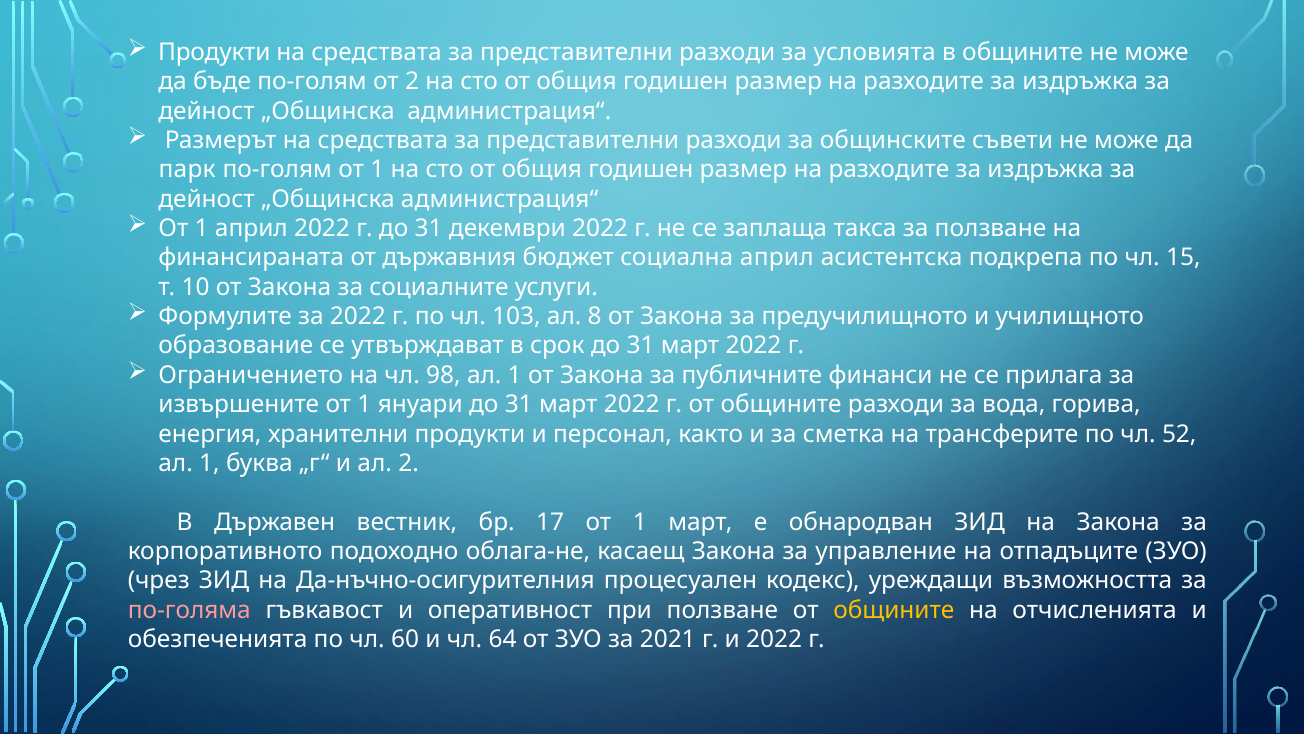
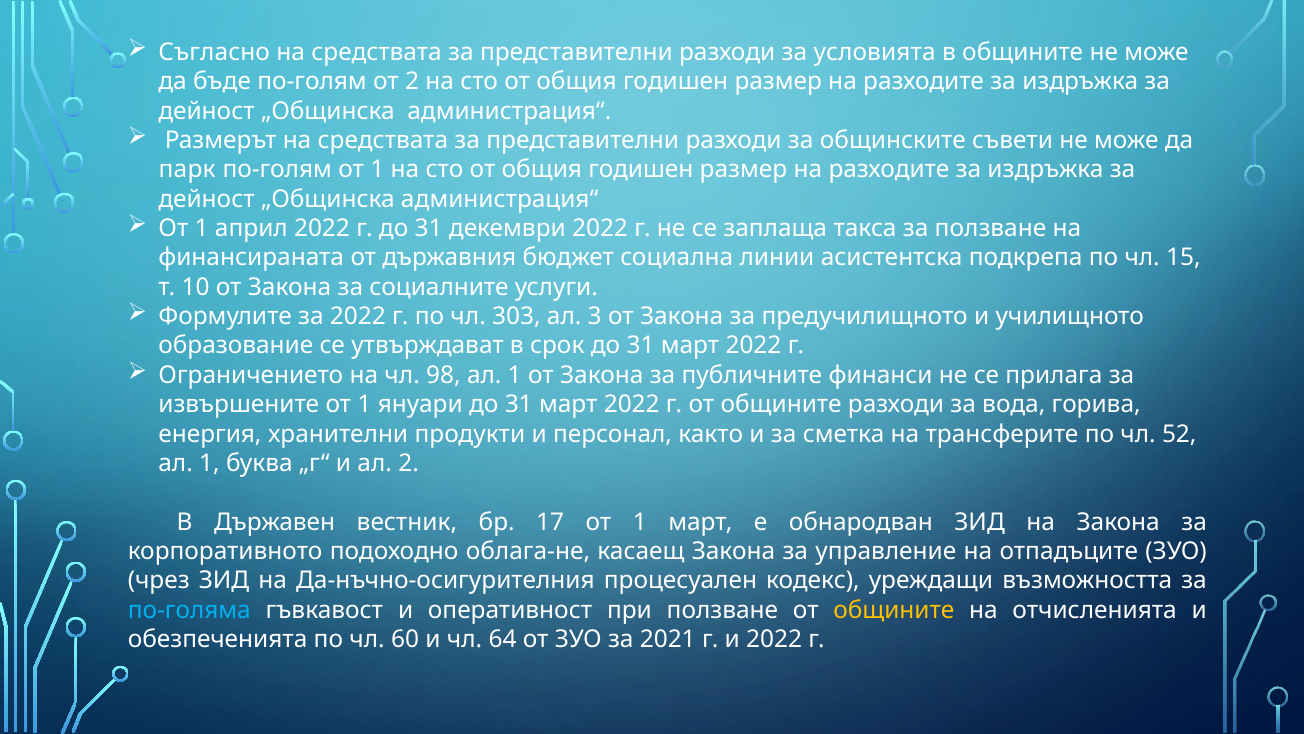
Продукти at (214, 52): Продукти -> Съгласно
социална април: април -> линии
103: 103 -> 303
8: 8 -> 3
по-голяма colour: pink -> light blue
